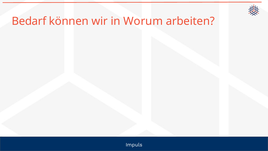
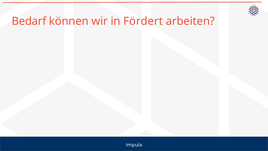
Worum: Worum -> Fördert
